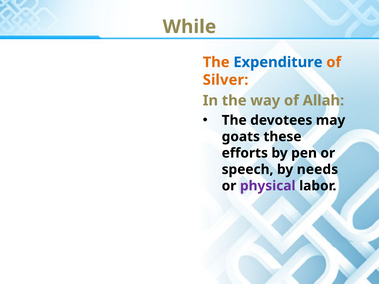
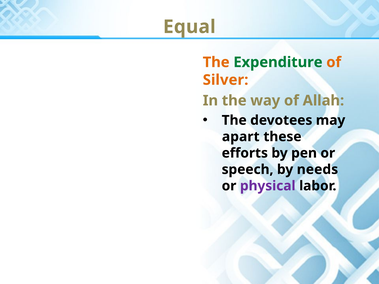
While: While -> Equal
Expenditure colour: blue -> green
goats: goats -> apart
